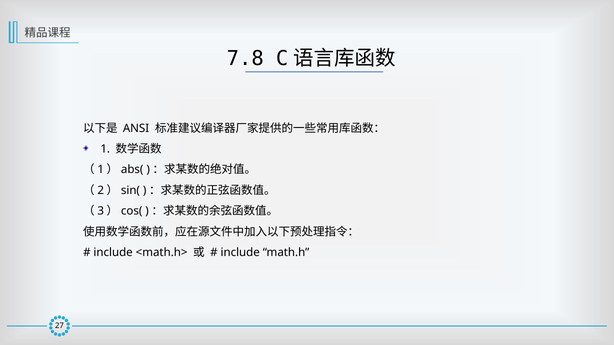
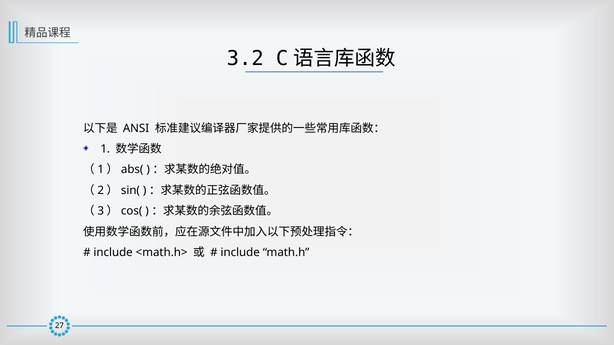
7.8: 7.8 -> 3.2
